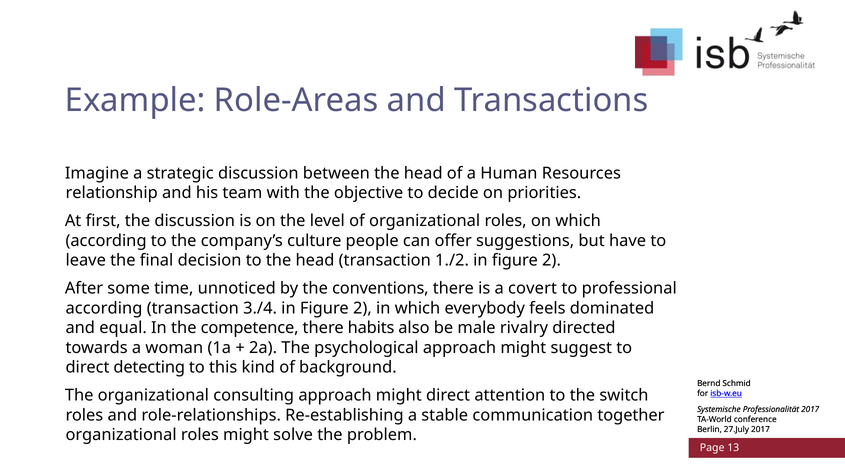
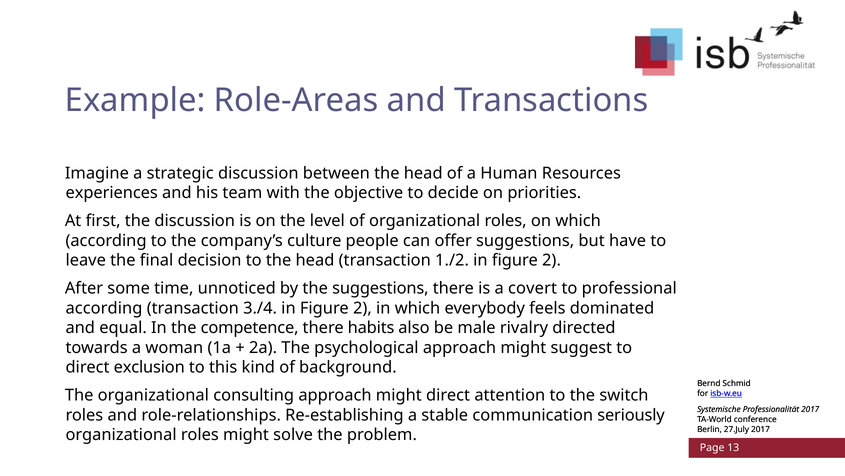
relationship: relationship -> experiences
the conventions: conventions -> suggestions
detecting: detecting -> exclusion
together: together -> seriously
